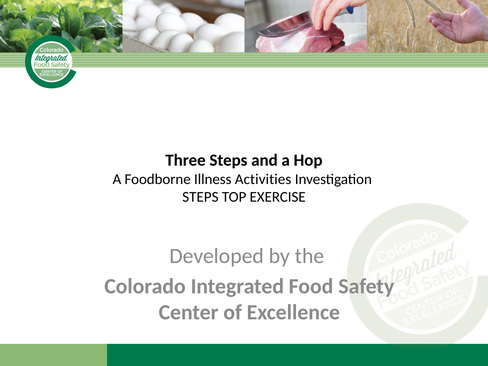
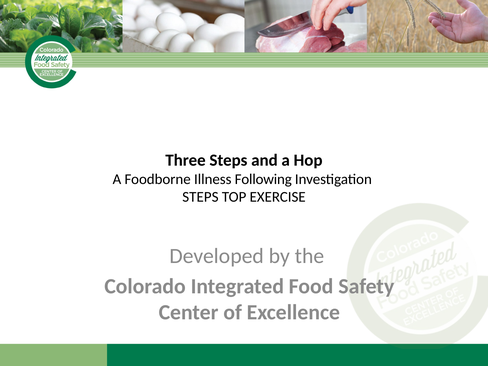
Activities: Activities -> Following
